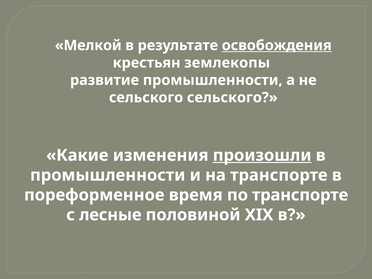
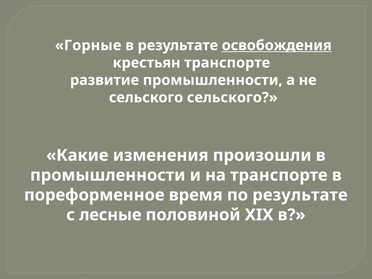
Мелкой: Мелкой -> Горные
крестьян землекопы: землекопы -> транспорте
произошли underline: present -> none
по транспорте: транспорте -> результате
